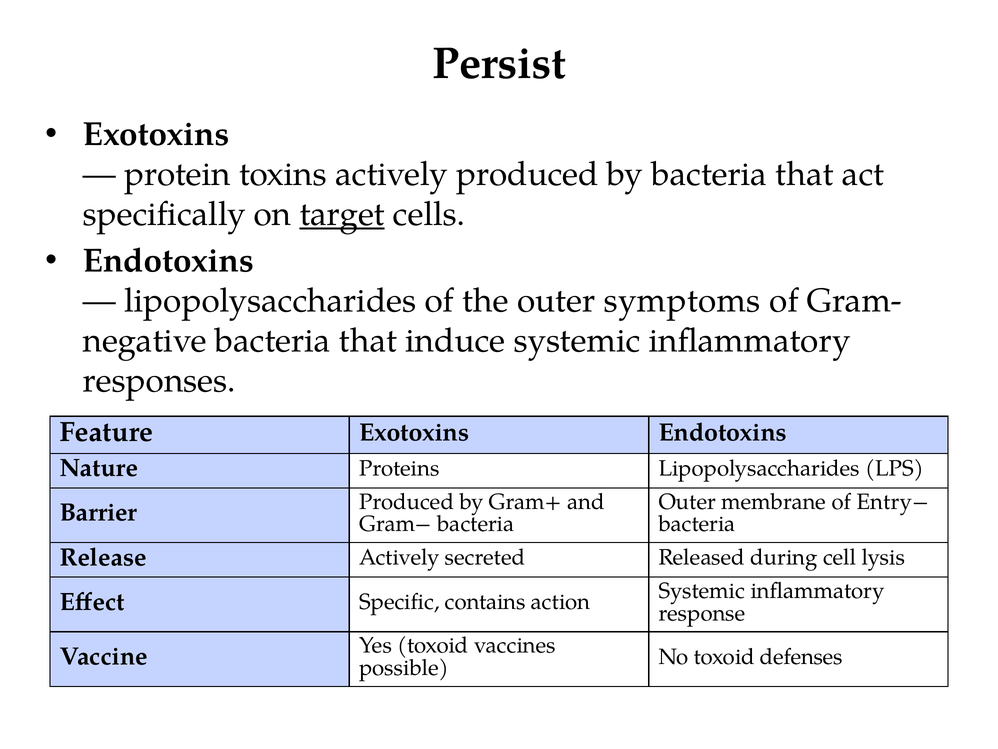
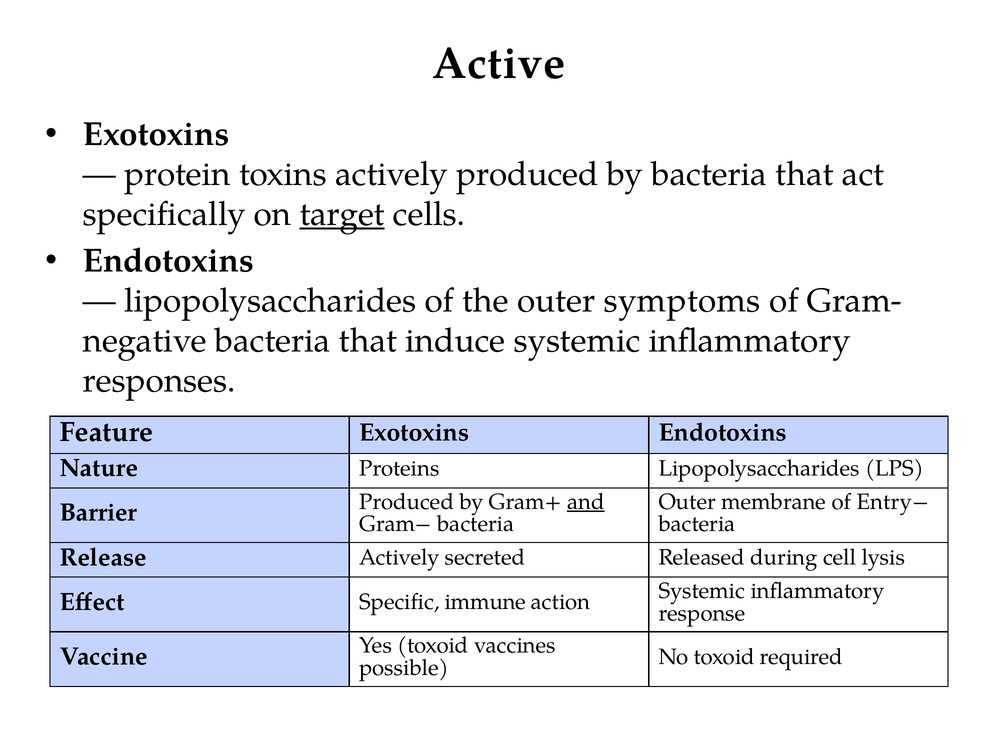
Persist: Persist -> Active
and underline: none -> present
contains: contains -> immune
defenses: defenses -> required
